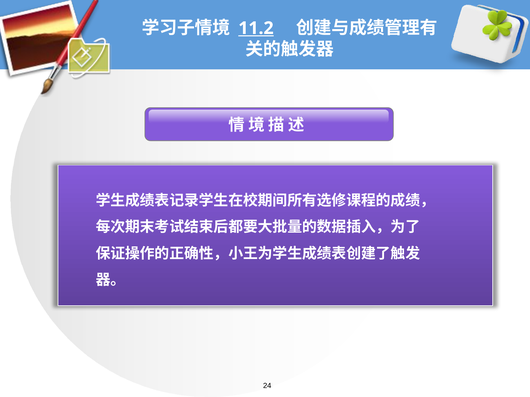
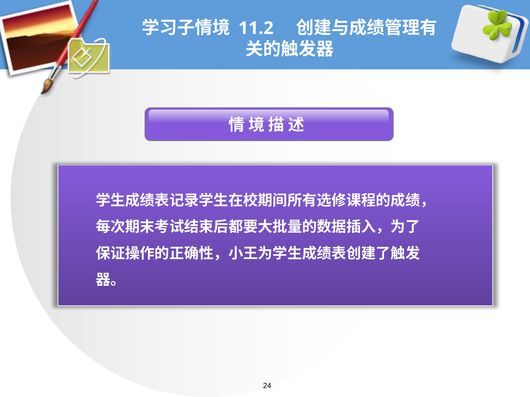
11.2 underline: present -> none
